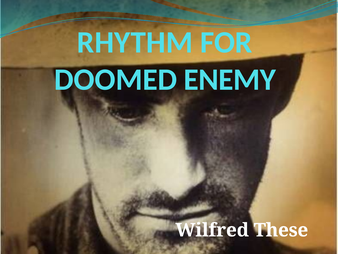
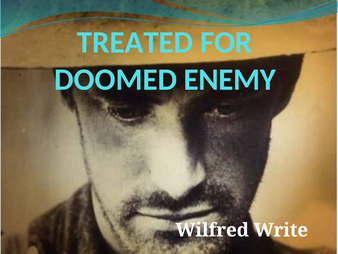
RHYTHM: RHYTHM -> TREATED
These: These -> Write
